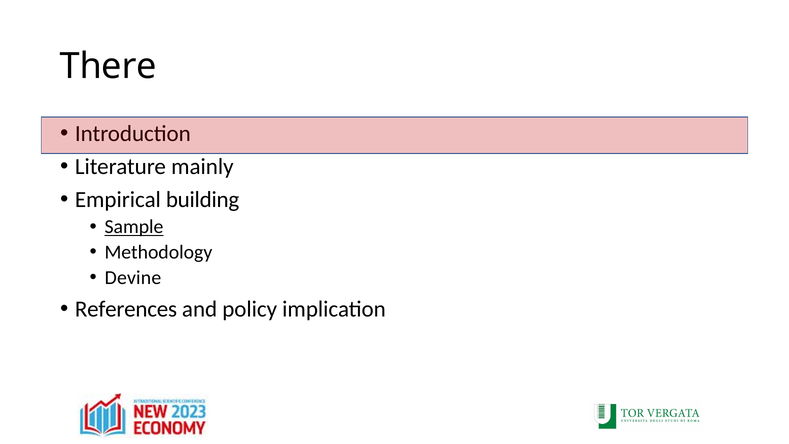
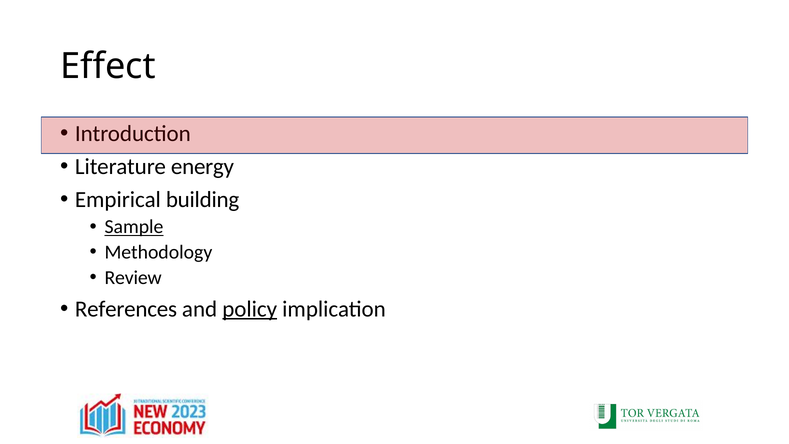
There: There -> Effect
mainly: mainly -> energy
Devine: Devine -> Review
policy underline: none -> present
